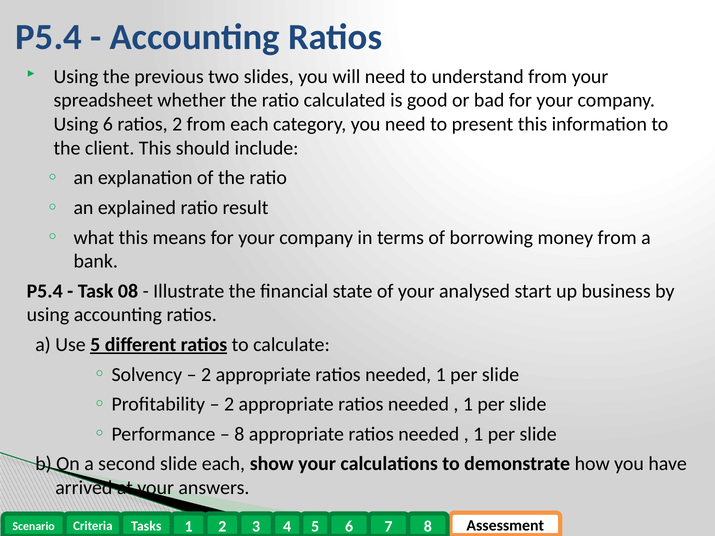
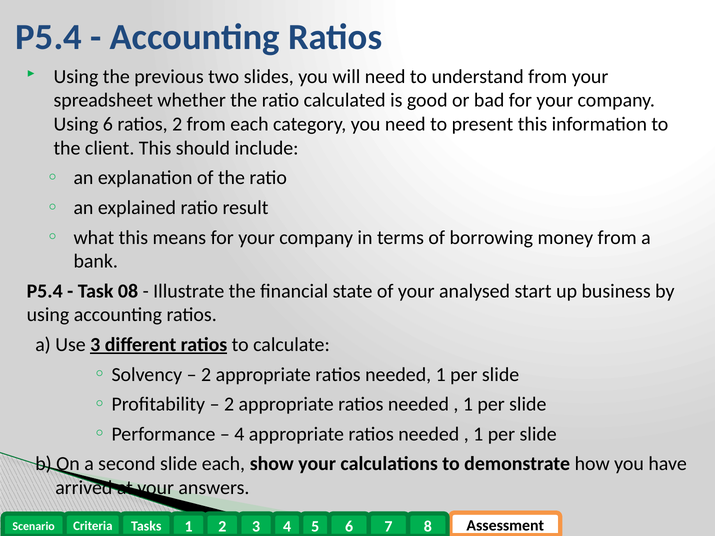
Use 5: 5 -> 3
8 at (239, 434): 8 -> 4
